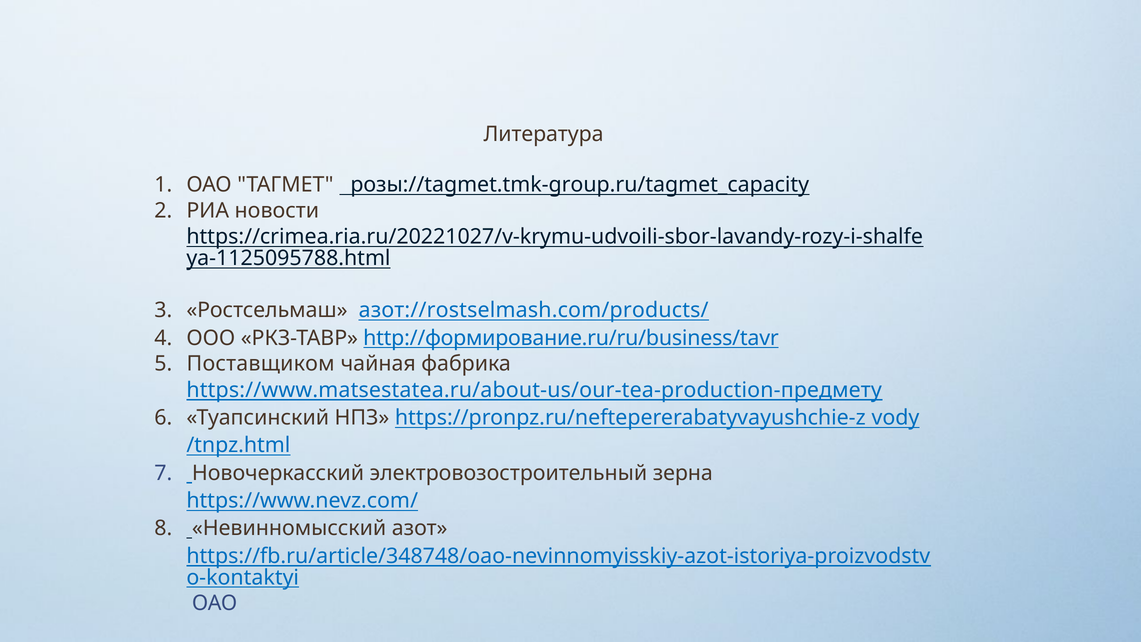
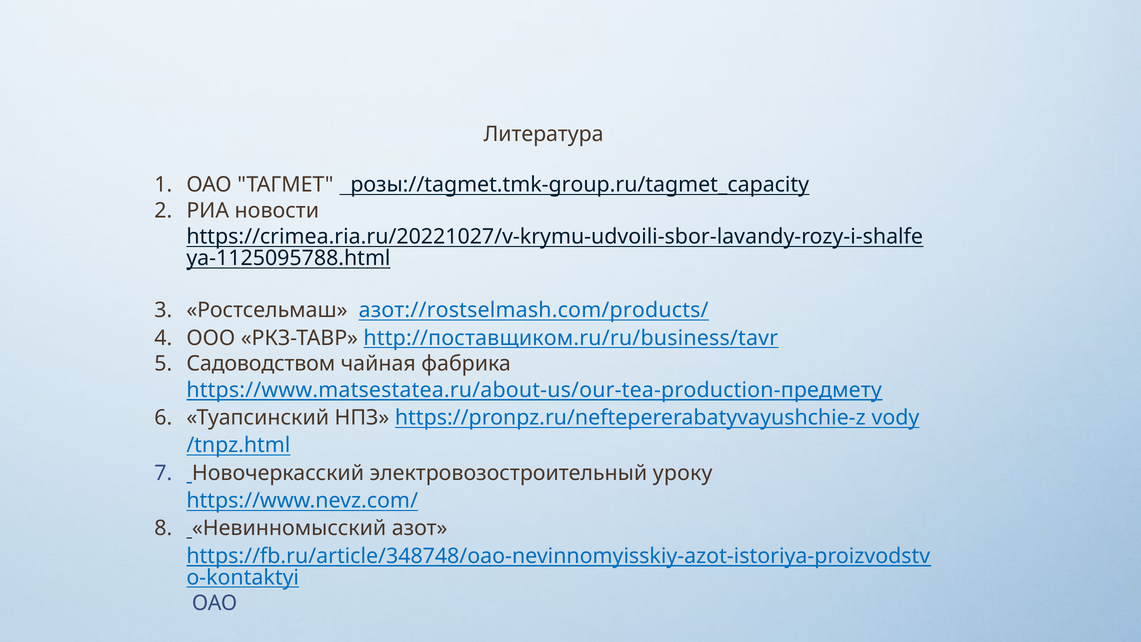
http://формирование.ru/ru/business/tavr: http://формирование.ru/ru/business/tavr -> http://поставщиком.ru/ru/business/tavr
Поставщиком: Поставщиком -> Садоводством
зерна: зерна -> уроку
